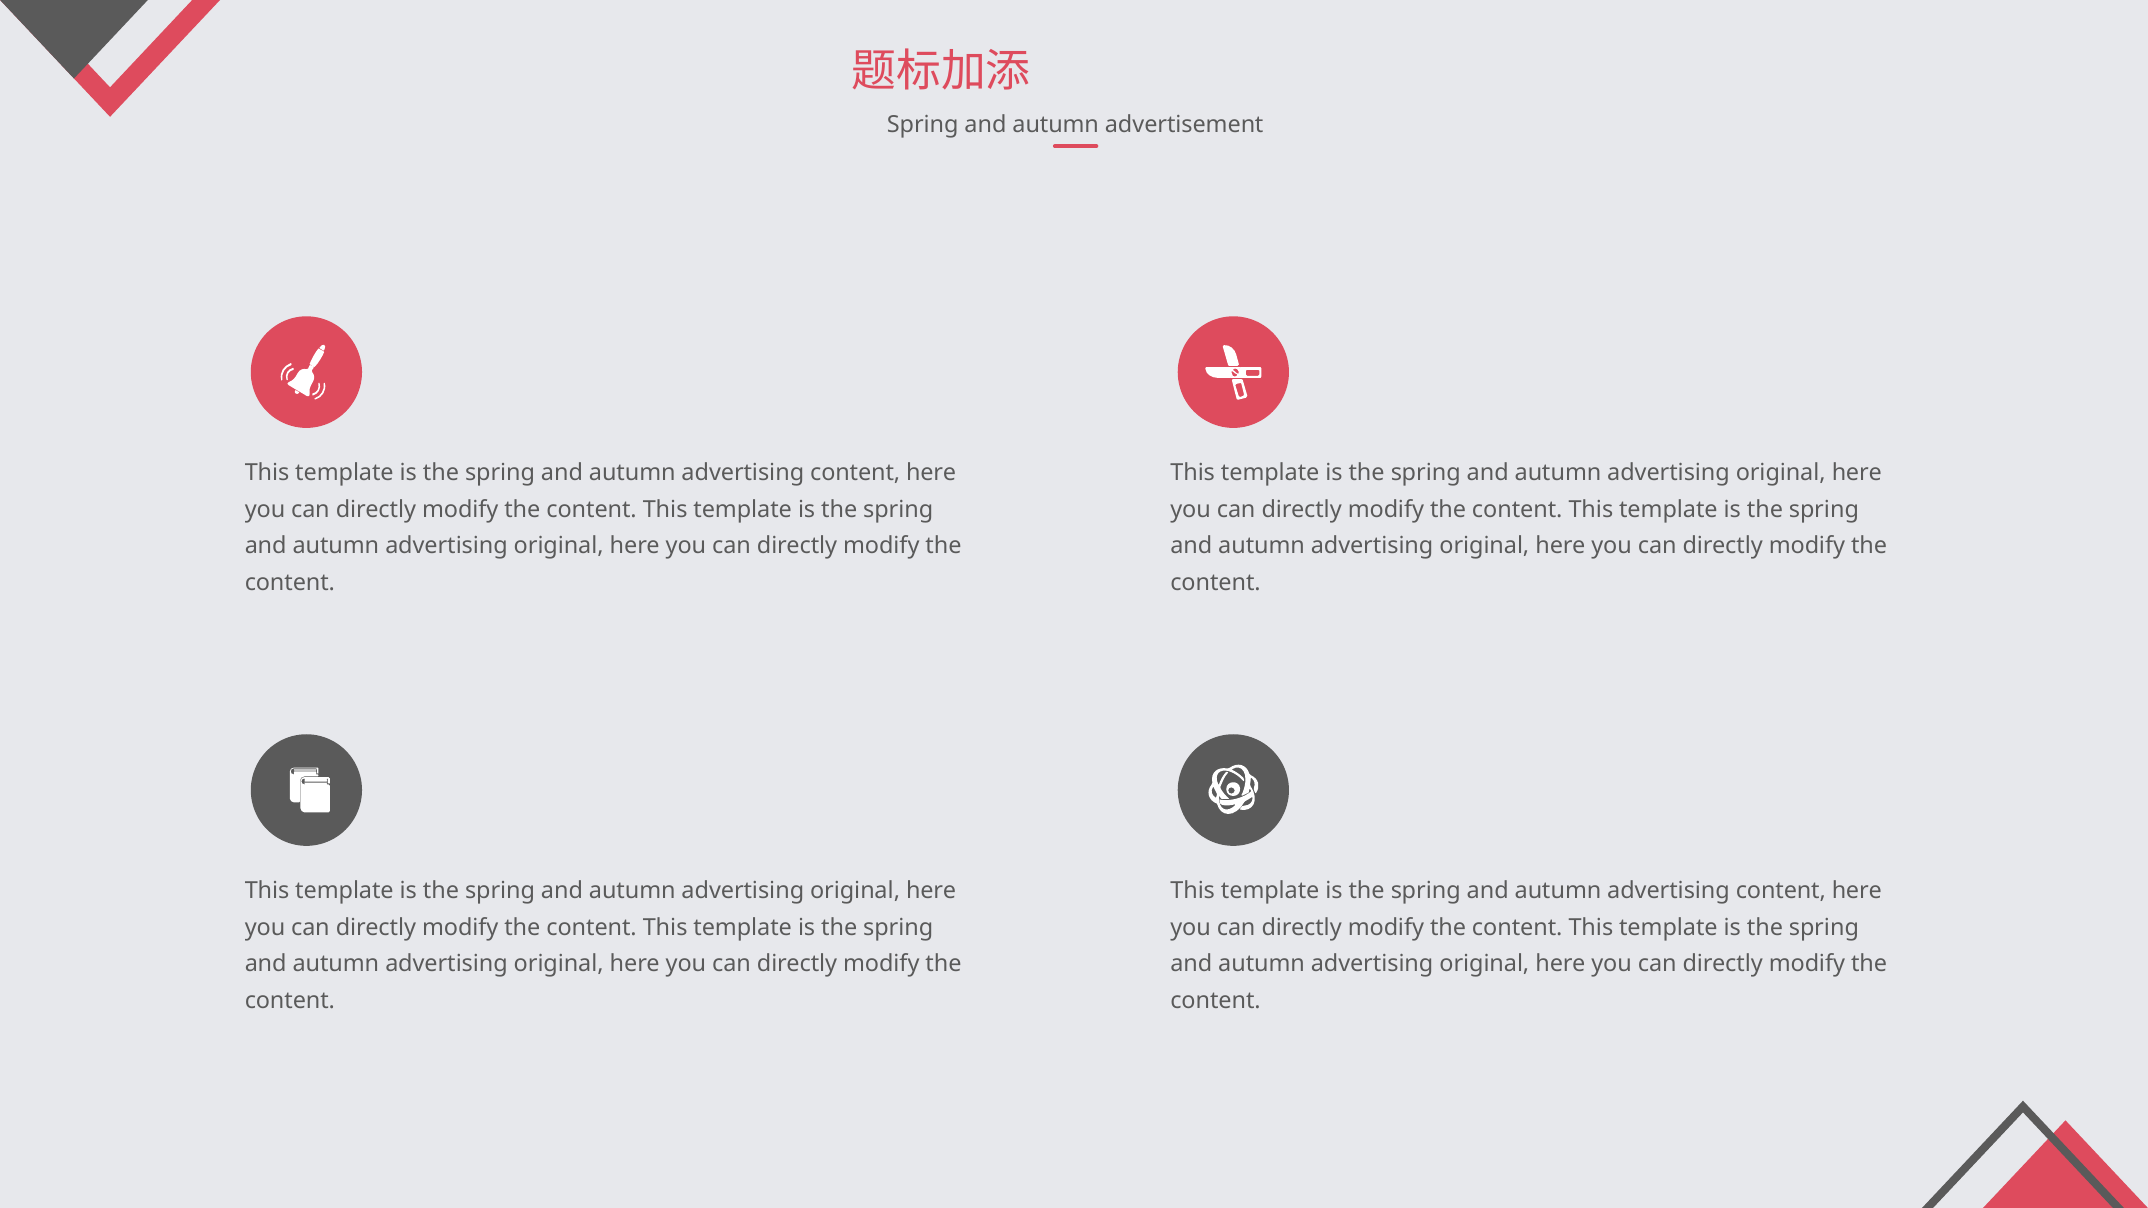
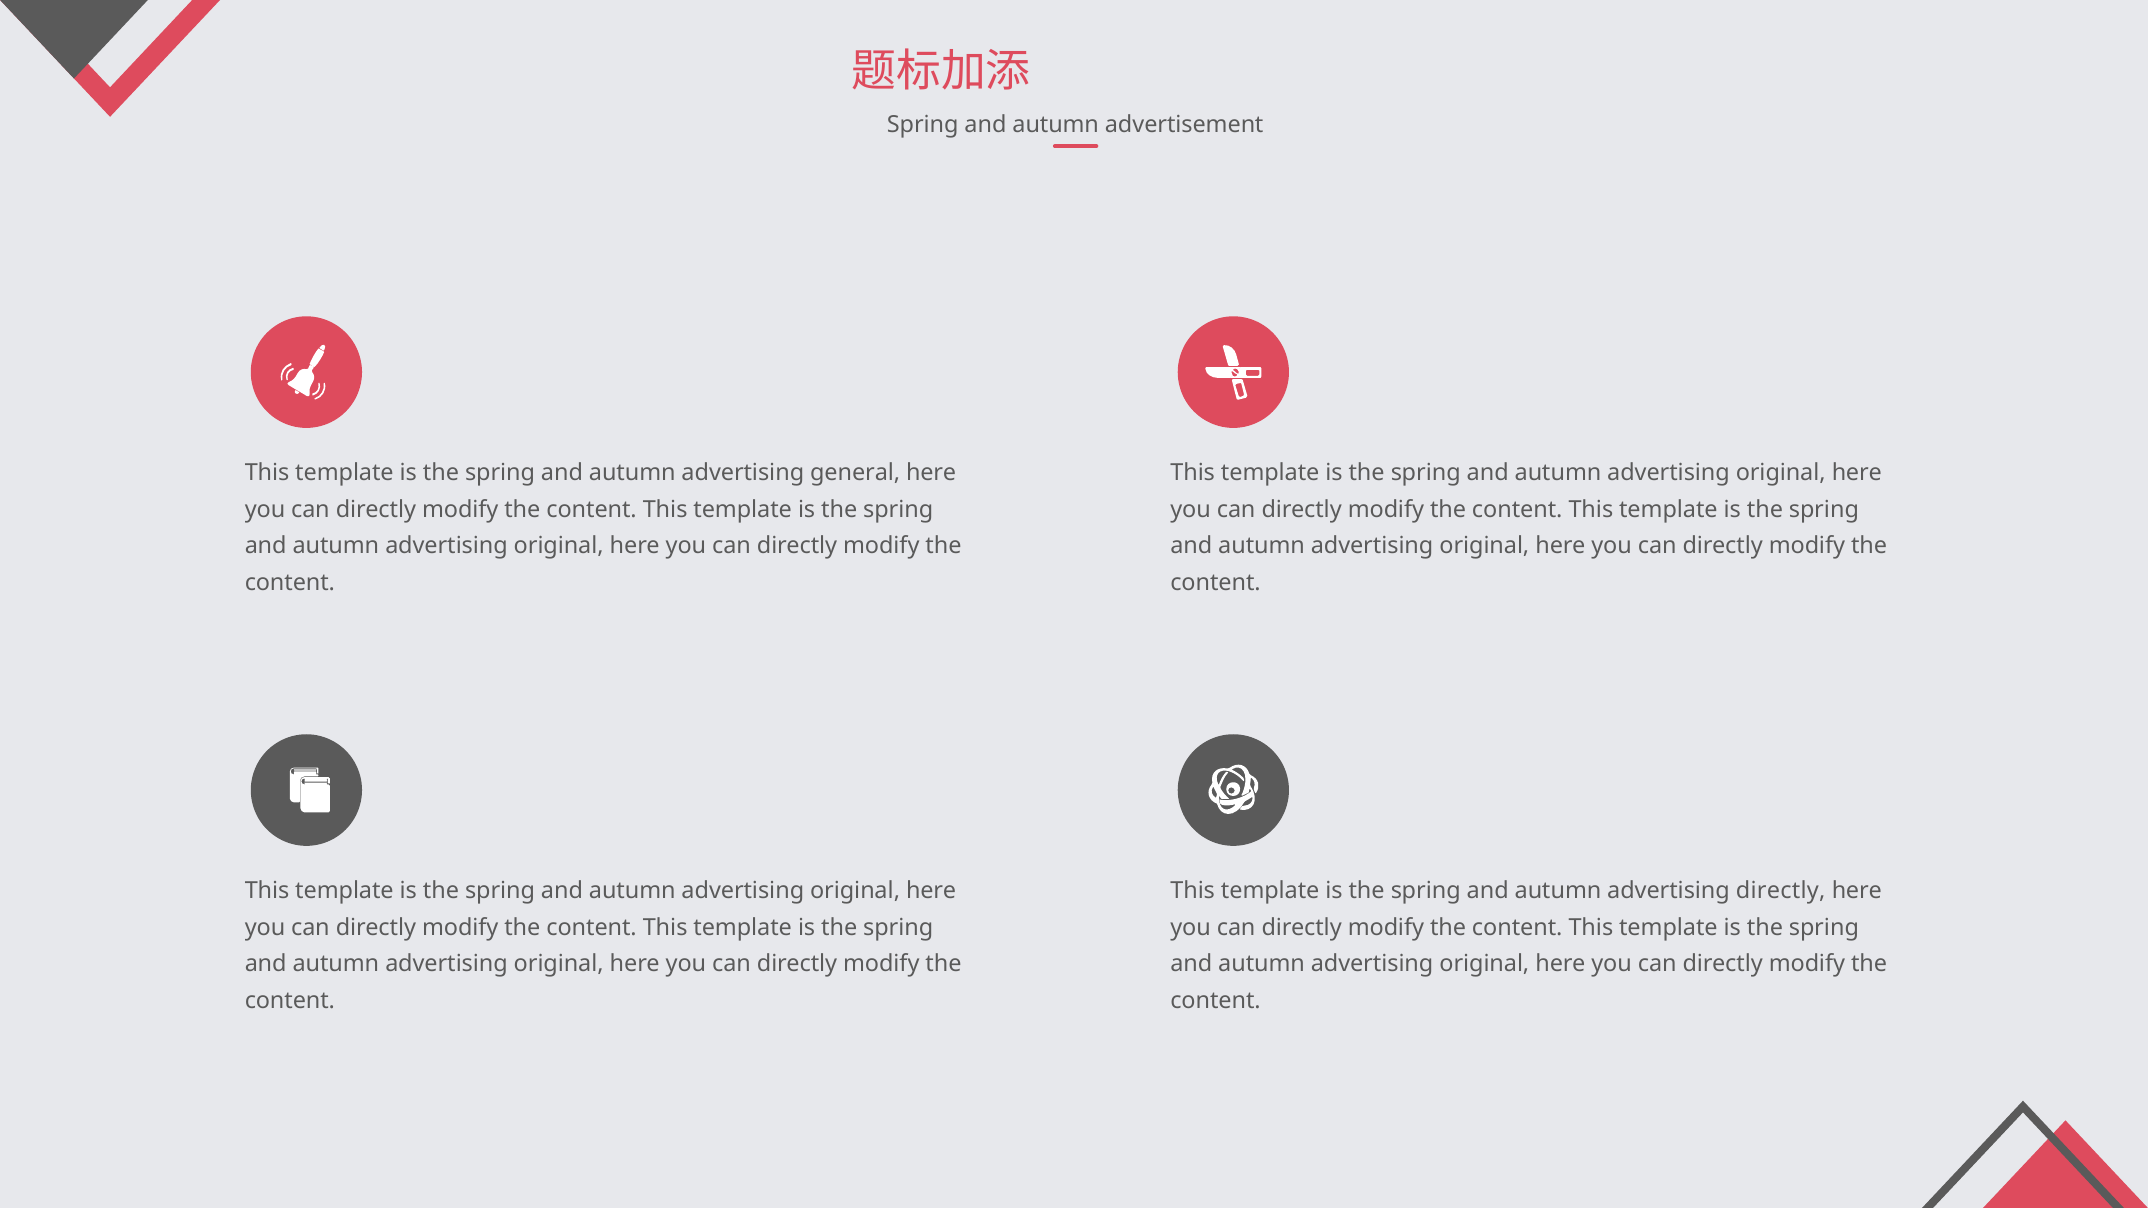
content at (855, 473): content -> general
content at (1781, 891): content -> directly
